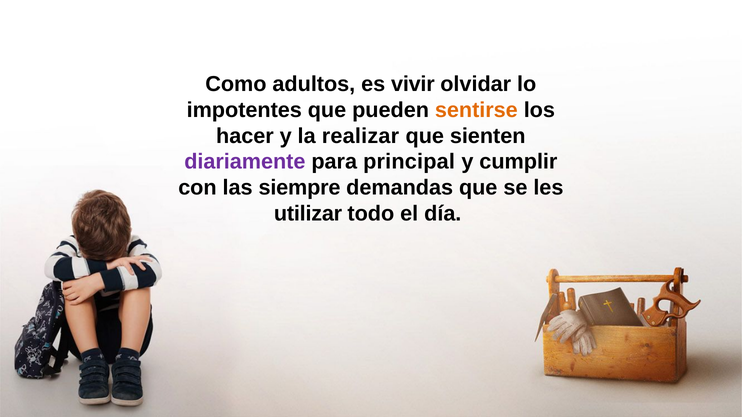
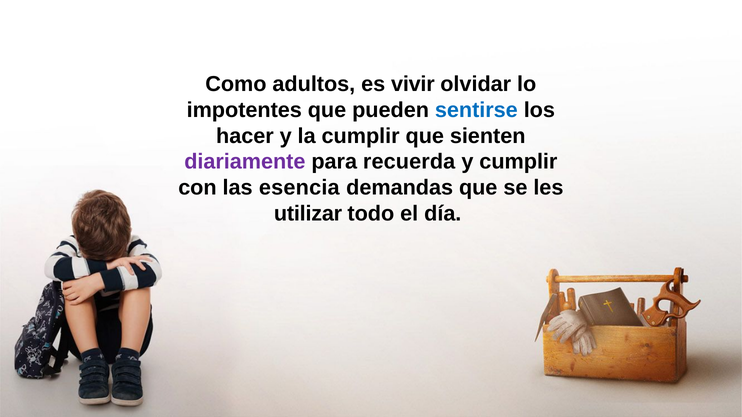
sentirse colour: orange -> blue
la realizar: realizar -> cumplir
principal: principal -> recuerda
siempre: siempre -> esencia
